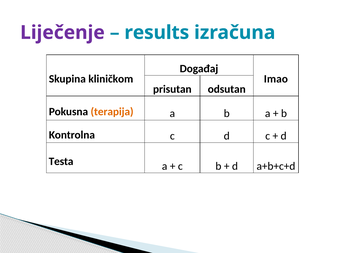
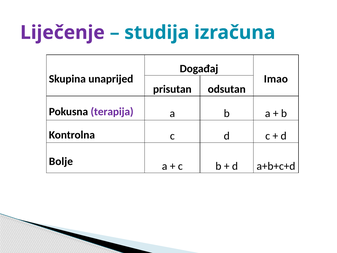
results: results -> studija
kliničkom: kliničkom -> unaprijed
terapija colour: orange -> purple
Testa: Testa -> Bolje
